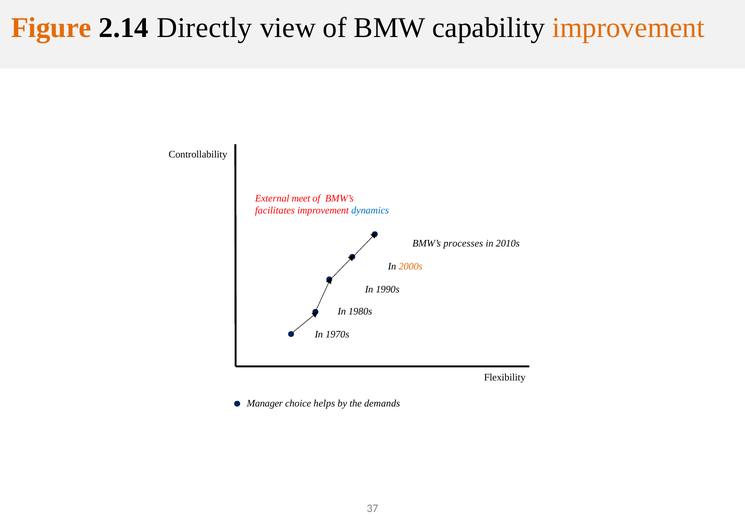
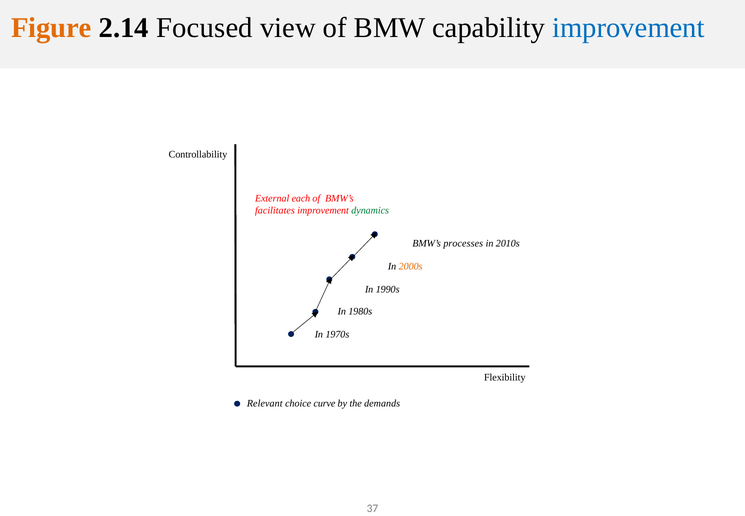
Directly: Directly -> Focused
improvement at (628, 28) colour: orange -> blue
meet: meet -> each
dynamics colour: blue -> green
Manager: Manager -> Relevant
helps: helps -> curve
